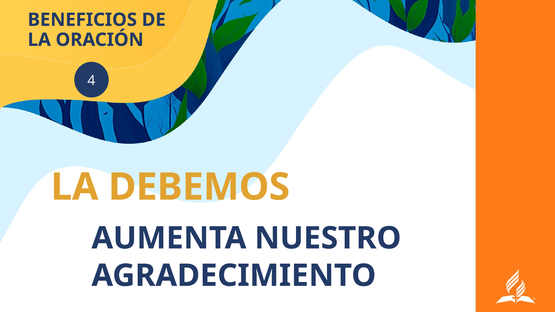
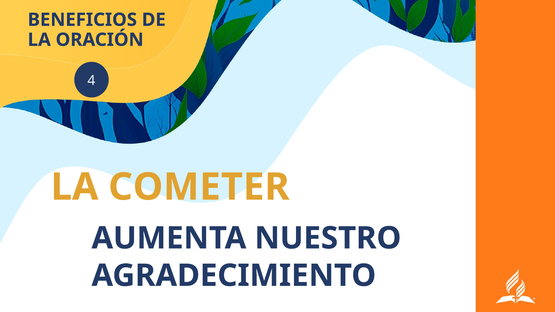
DEBEMOS: DEBEMOS -> COMETER
